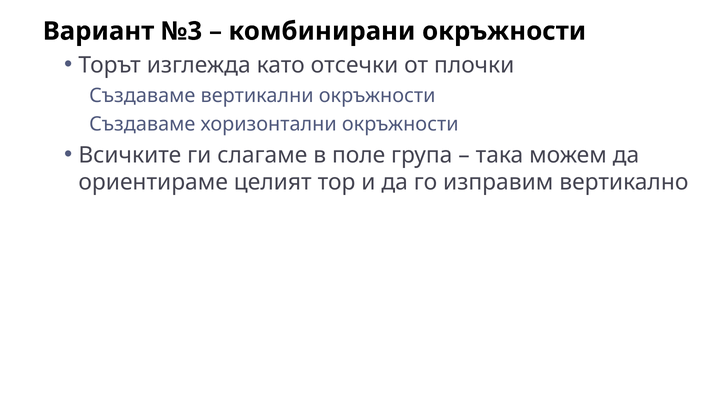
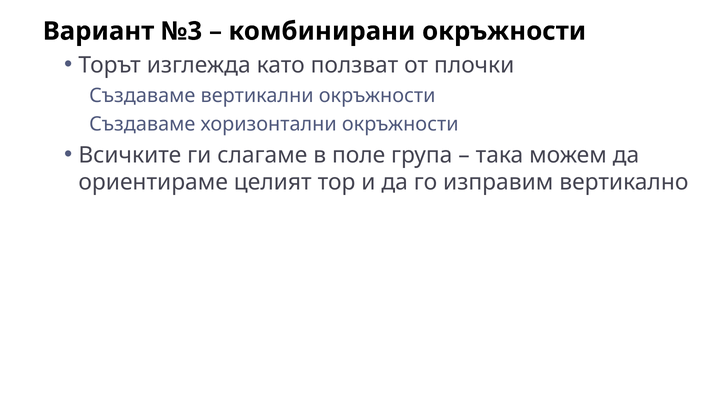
отсечки: отсечки -> ползват
